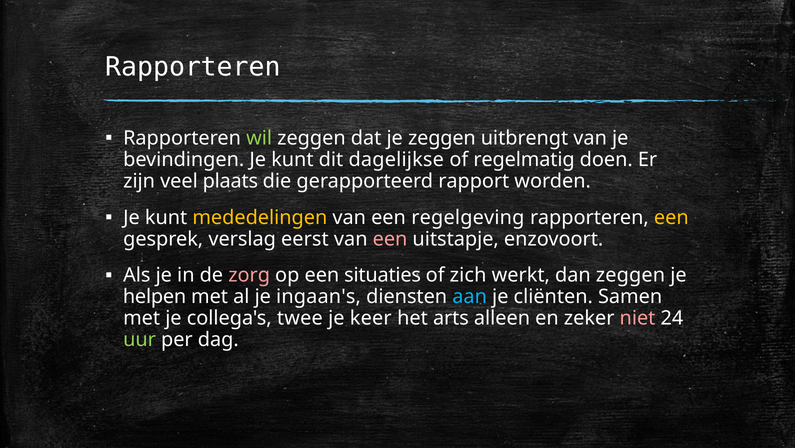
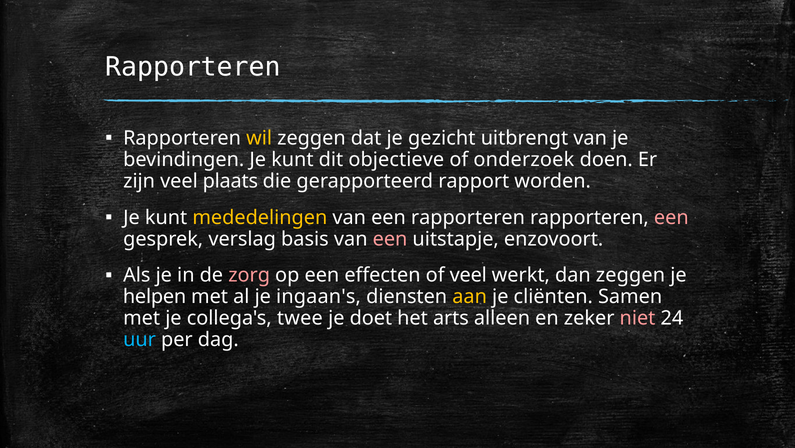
wil colour: light green -> yellow
je zeggen: zeggen -> gezicht
dagelijkse: dagelijkse -> objectieve
regelmatig: regelmatig -> onderzoek
een regelgeving: regelgeving -> rapporteren
een at (671, 217) colour: yellow -> pink
eerst: eerst -> basis
situaties: situaties -> effecten
of zich: zich -> veel
aan colour: light blue -> yellow
keer: keer -> doet
uur colour: light green -> light blue
